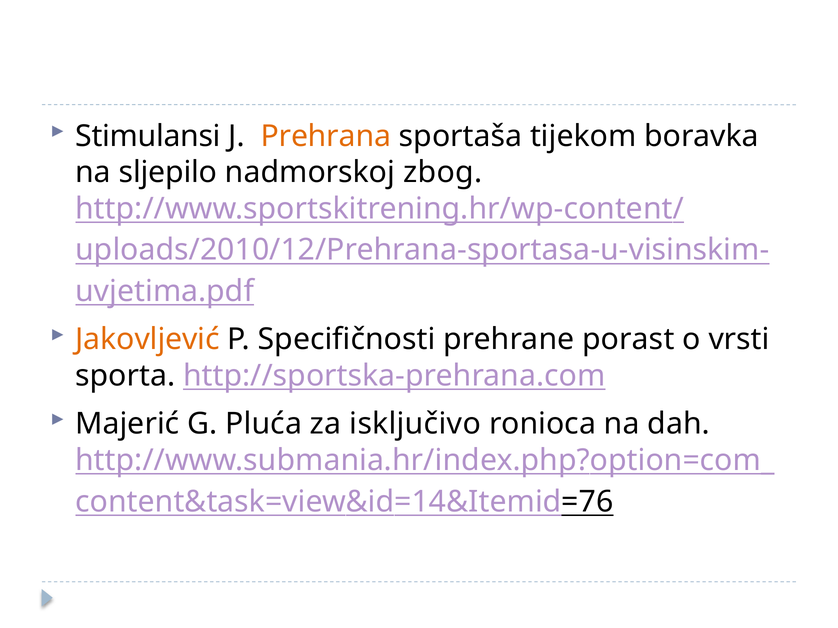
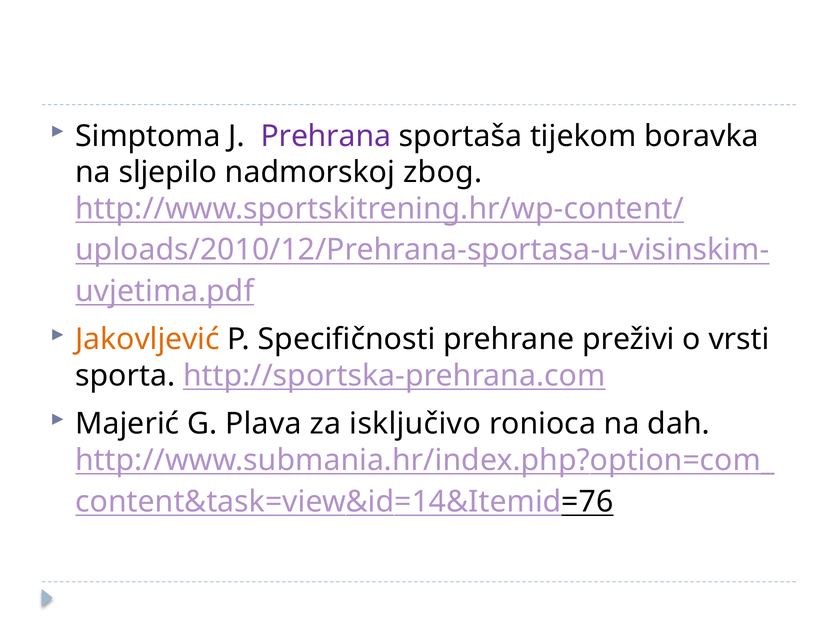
Stimulansi: Stimulansi -> Simptoma
Prehrana colour: orange -> purple
porast: porast -> preživi
Pluća: Pluća -> Plava
